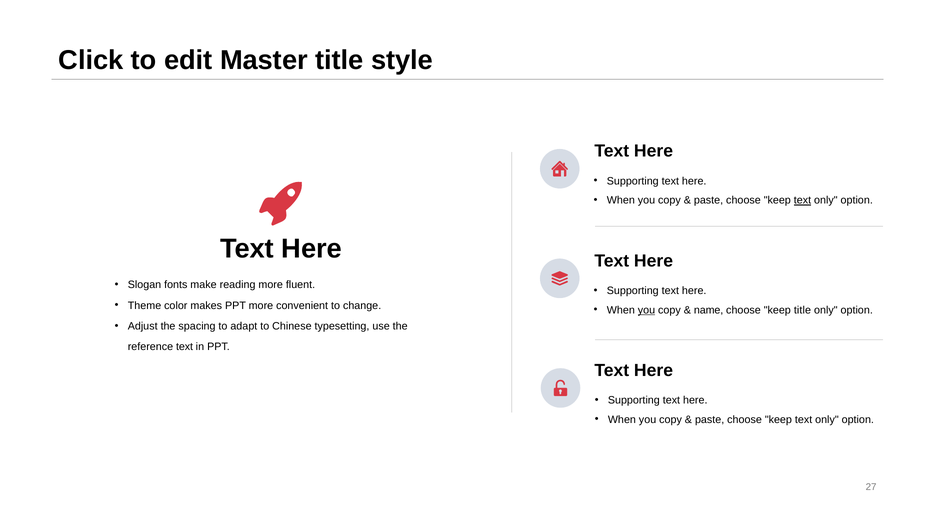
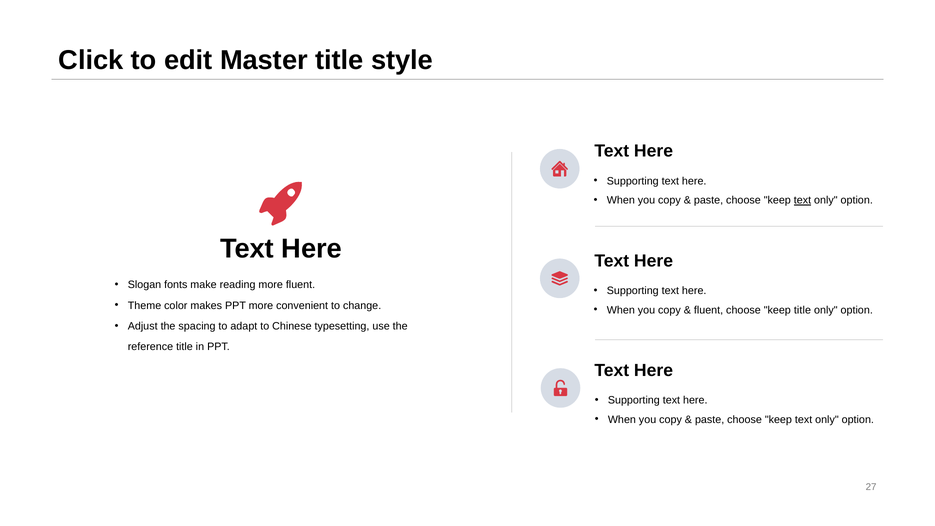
you at (646, 310) underline: present -> none
name at (709, 310): name -> fluent
reference text: text -> title
